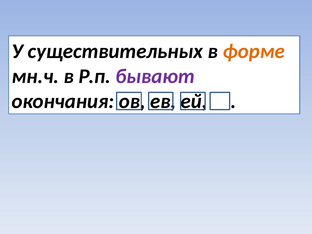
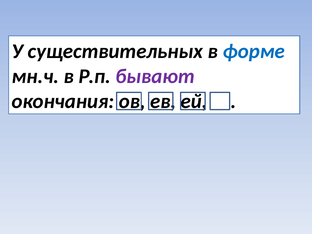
форме colour: orange -> blue
